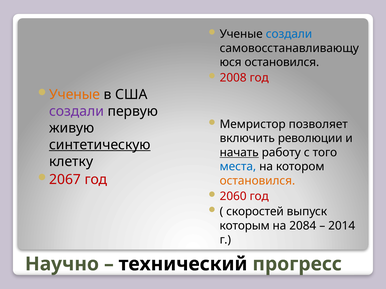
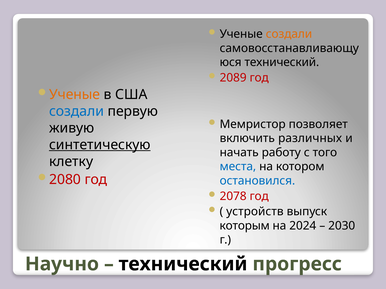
создали at (289, 34) colour: blue -> orange
остановился at (282, 62): остановился -> технический
2008: 2008 -> 2089
создали at (77, 111) colour: purple -> blue
революции: революции -> различных
начать underline: present -> none
2067: 2067 -> 2080
остановился at (257, 181) colour: orange -> blue
2060: 2060 -> 2078
скоростей: скоростей -> устройств
2084: 2084 -> 2024
2014: 2014 -> 2030
